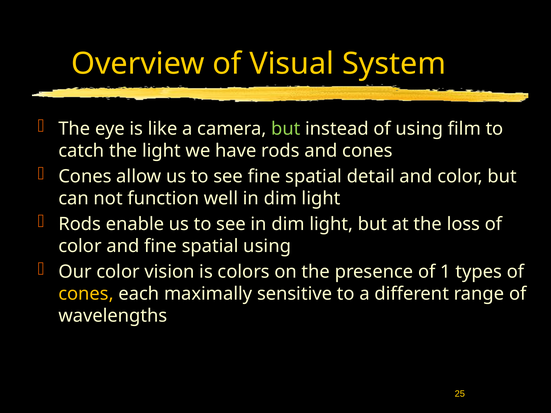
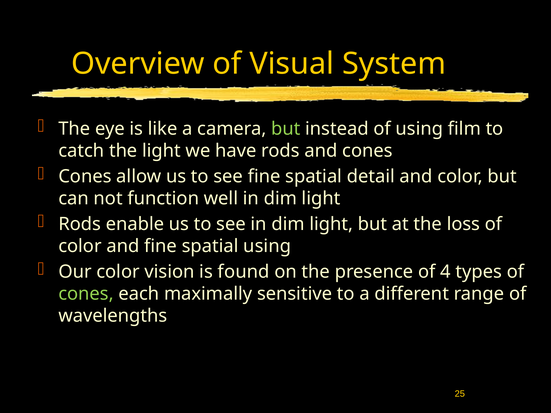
colors: colors -> found
1: 1 -> 4
cones at (86, 294) colour: yellow -> light green
